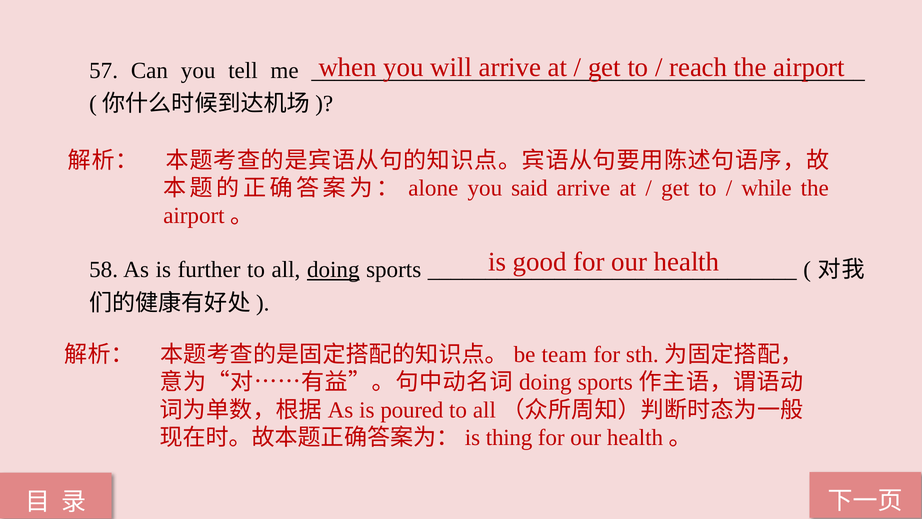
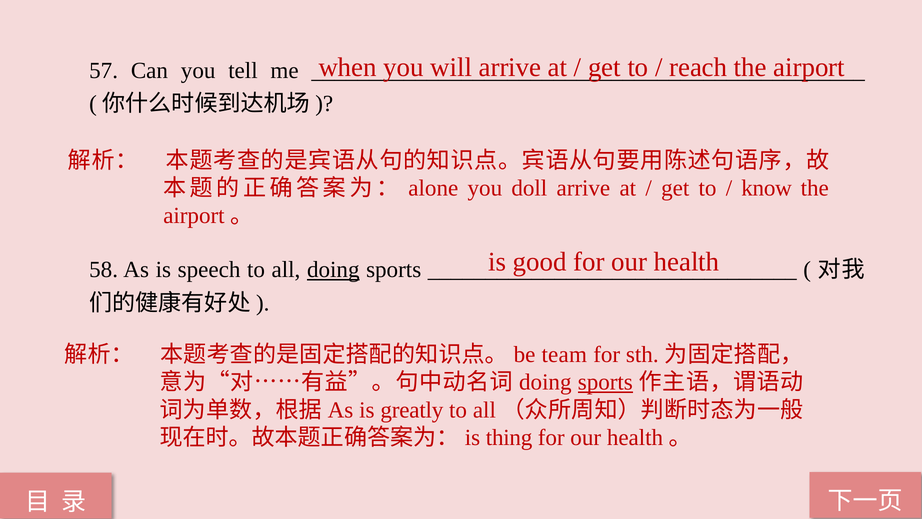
said: said -> doll
while: while -> know
further: further -> speech
sports at (605, 382) underline: none -> present
poured: poured -> greatly
